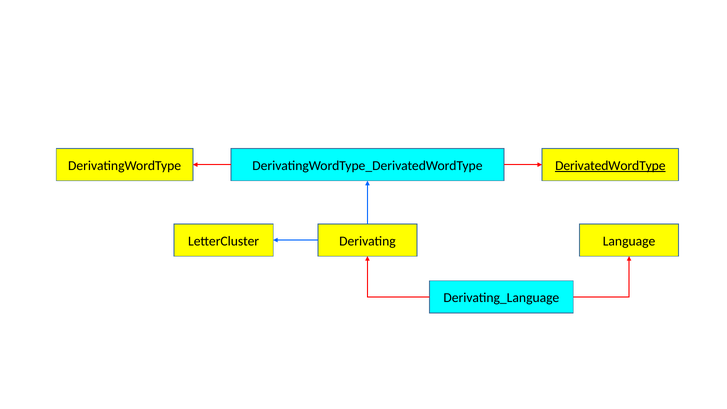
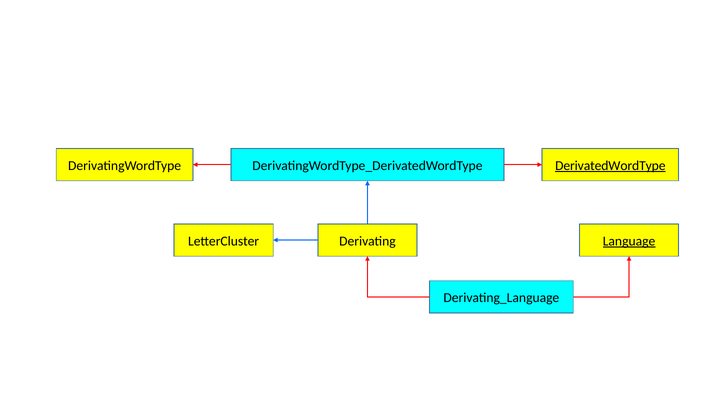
Language underline: none -> present
